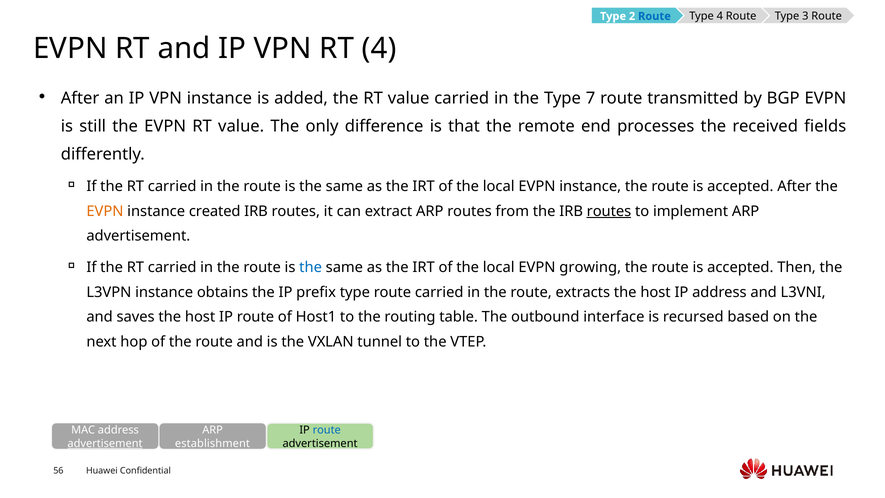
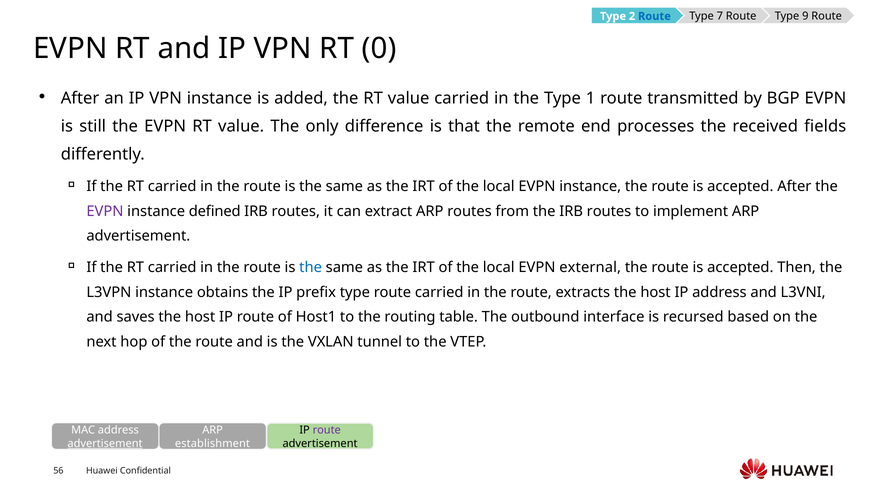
Type 4: 4 -> 7
3: 3 -> 9
RT 4: 4 -> 0
7: 7 -> 1
EVPN at (105, 211) colour: orange -> purple
created: created -> defined
routes at (609, 211) underline: present -> none
growing: growing -> external
route at (327, 430) colour: blue -> purple
